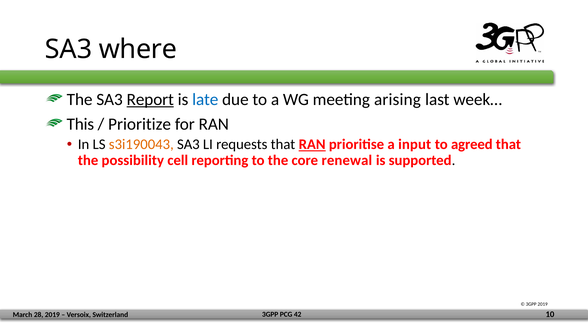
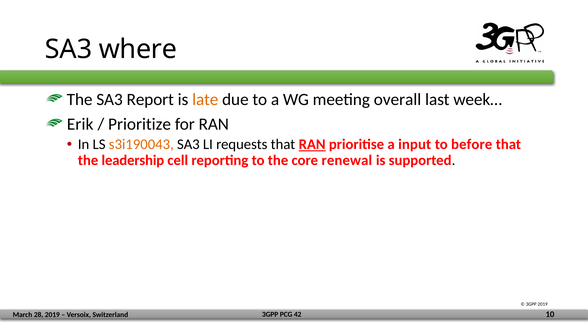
Report underline: present -> none
late colour: blue -> orange
arising: arising -> overall
This: This -> Erik
agreed: agreed -> before
possibility: possibility -> leadership
